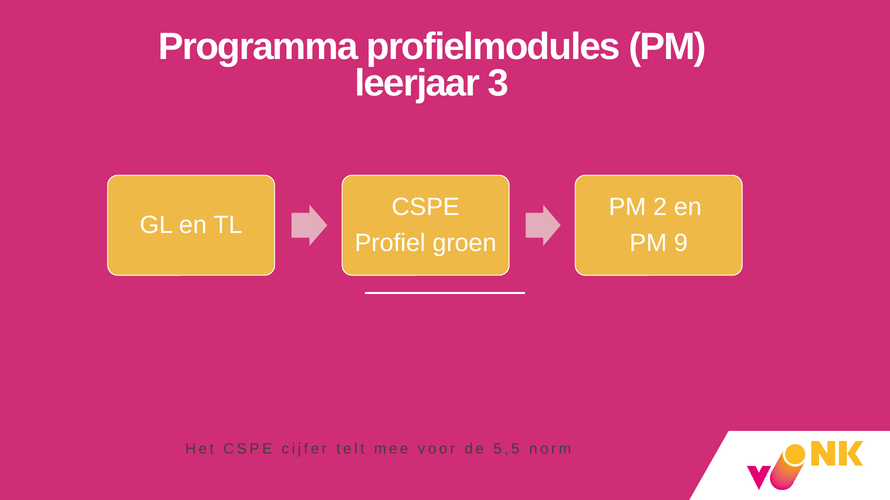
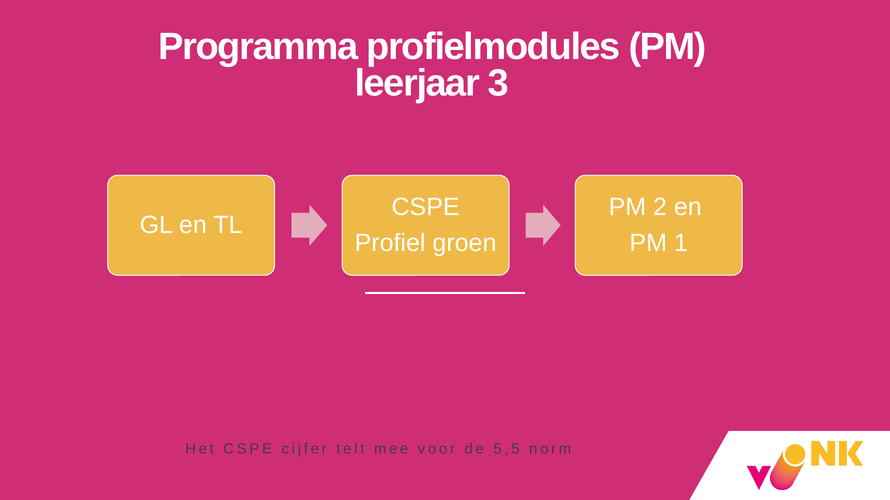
9: 9 -> 1
